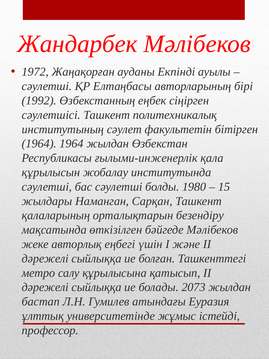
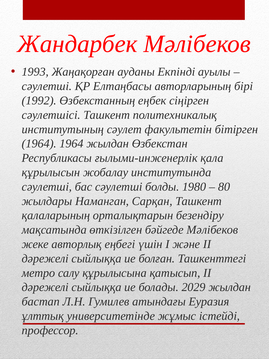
1972: 1972 -> 1993
15: 15 -> 80
2073: 2073 -> 2029
